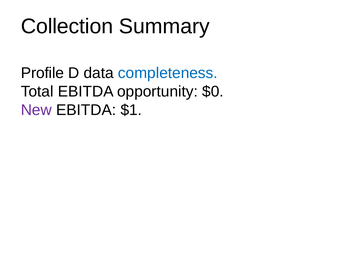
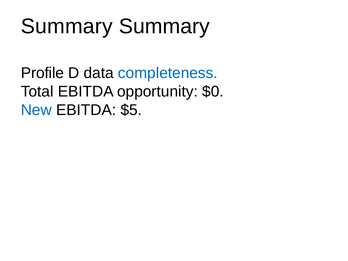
Collection at (67, 26): Collection -> Summary
New colour: purple -> blue
$1: $1 -> $5
